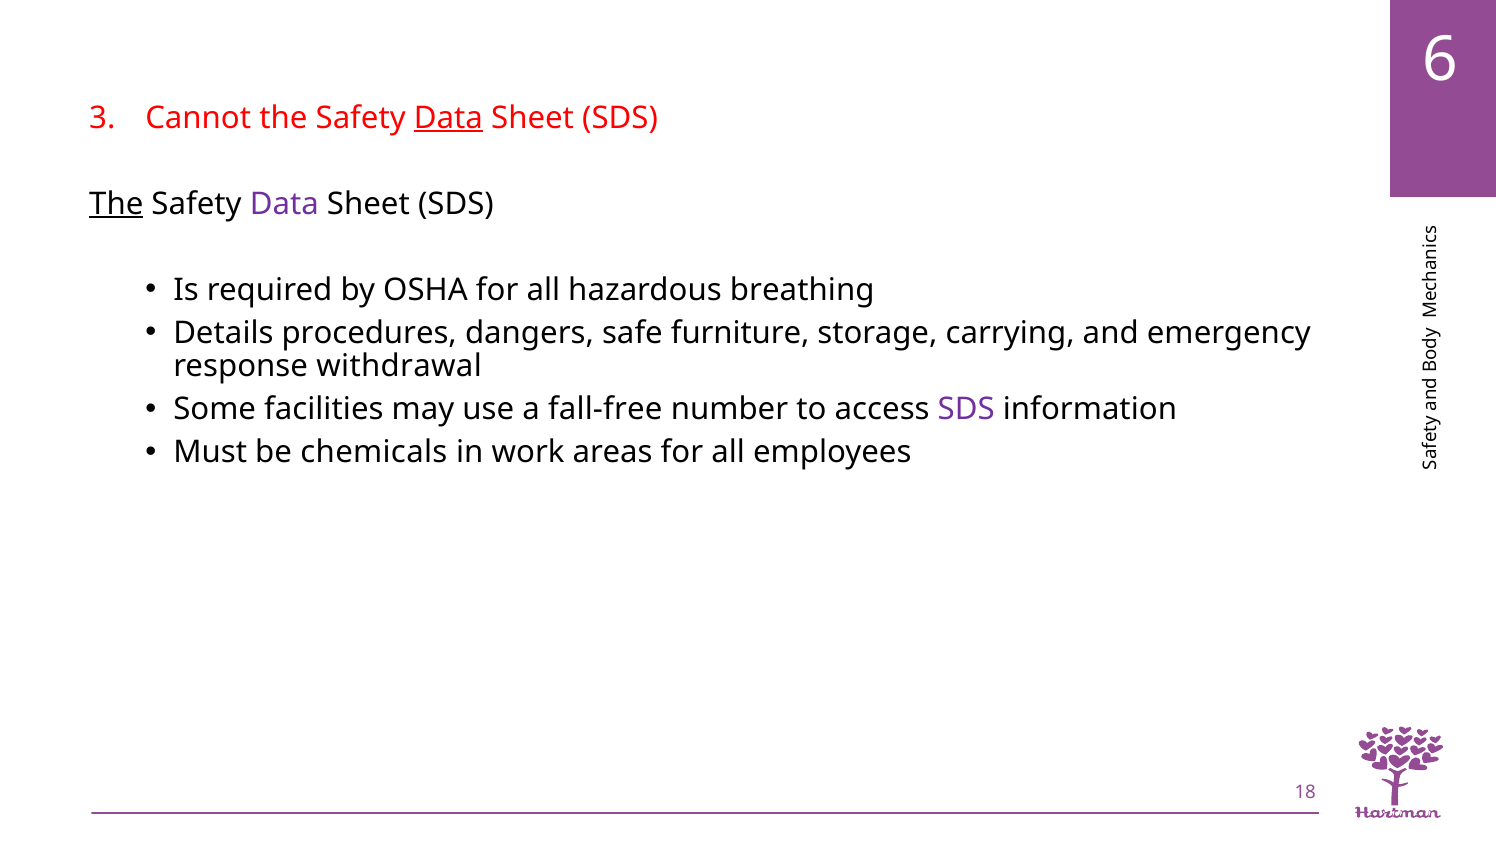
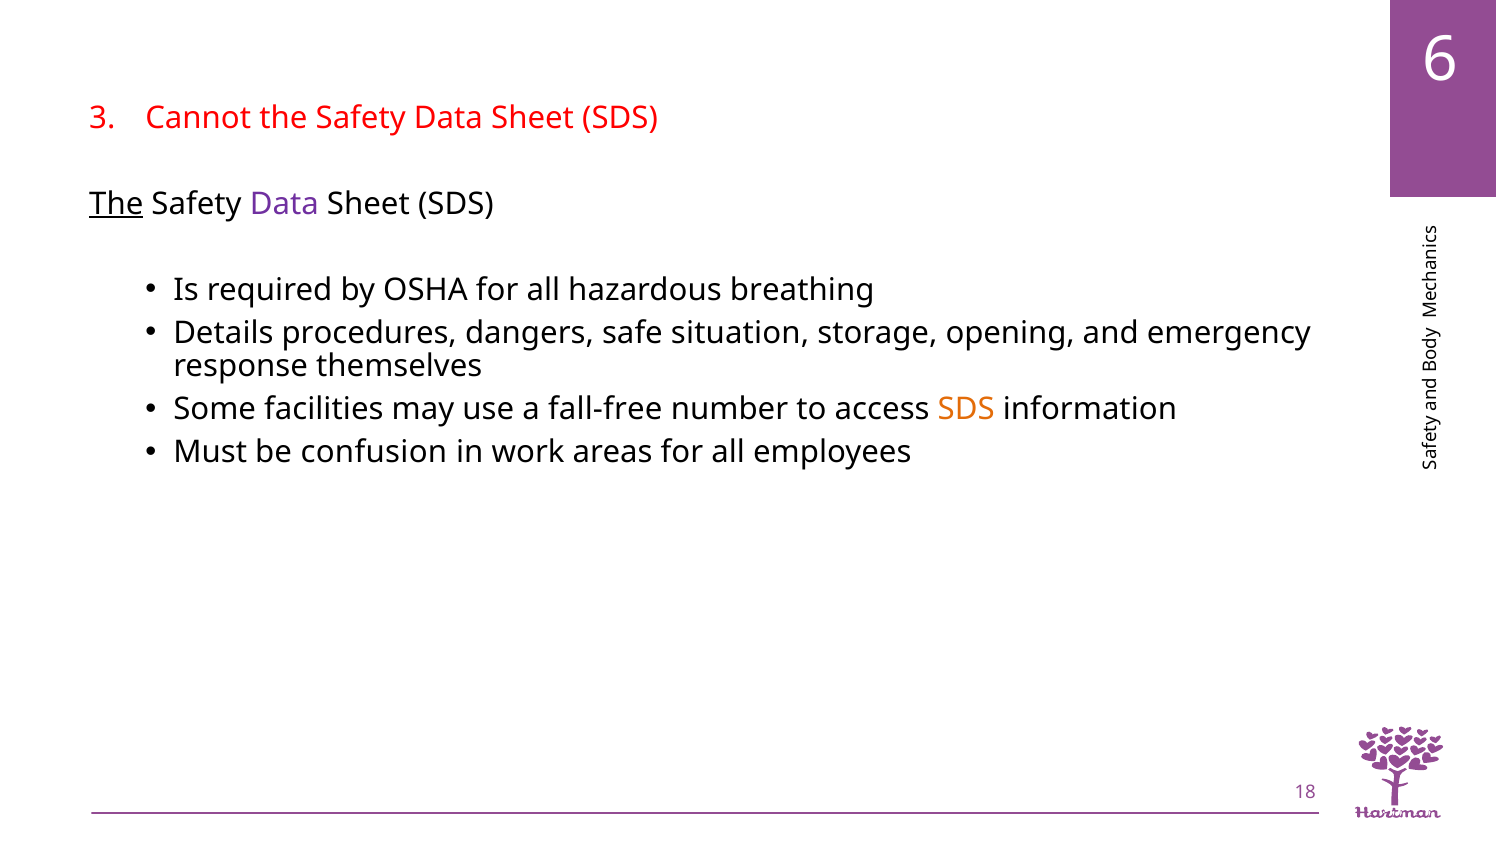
Data at (448, 118) underline: present -> none
furniture: furniture -> situation
carrying: carrying -> opening
withdrawal: withdrawal -> themselves
SDS at (966, 410) colour: purple -> orange
chemicals: chemicals -> confusion
